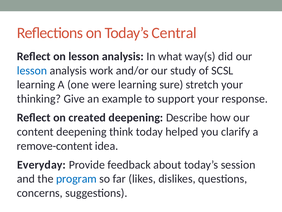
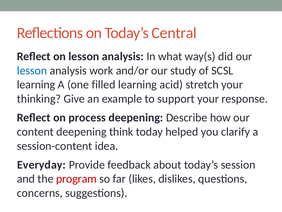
were: were -> filled
sure: sure -> acid
created: created -> process
remove-content: remove-content -> session-content
program colour: blue -> red
